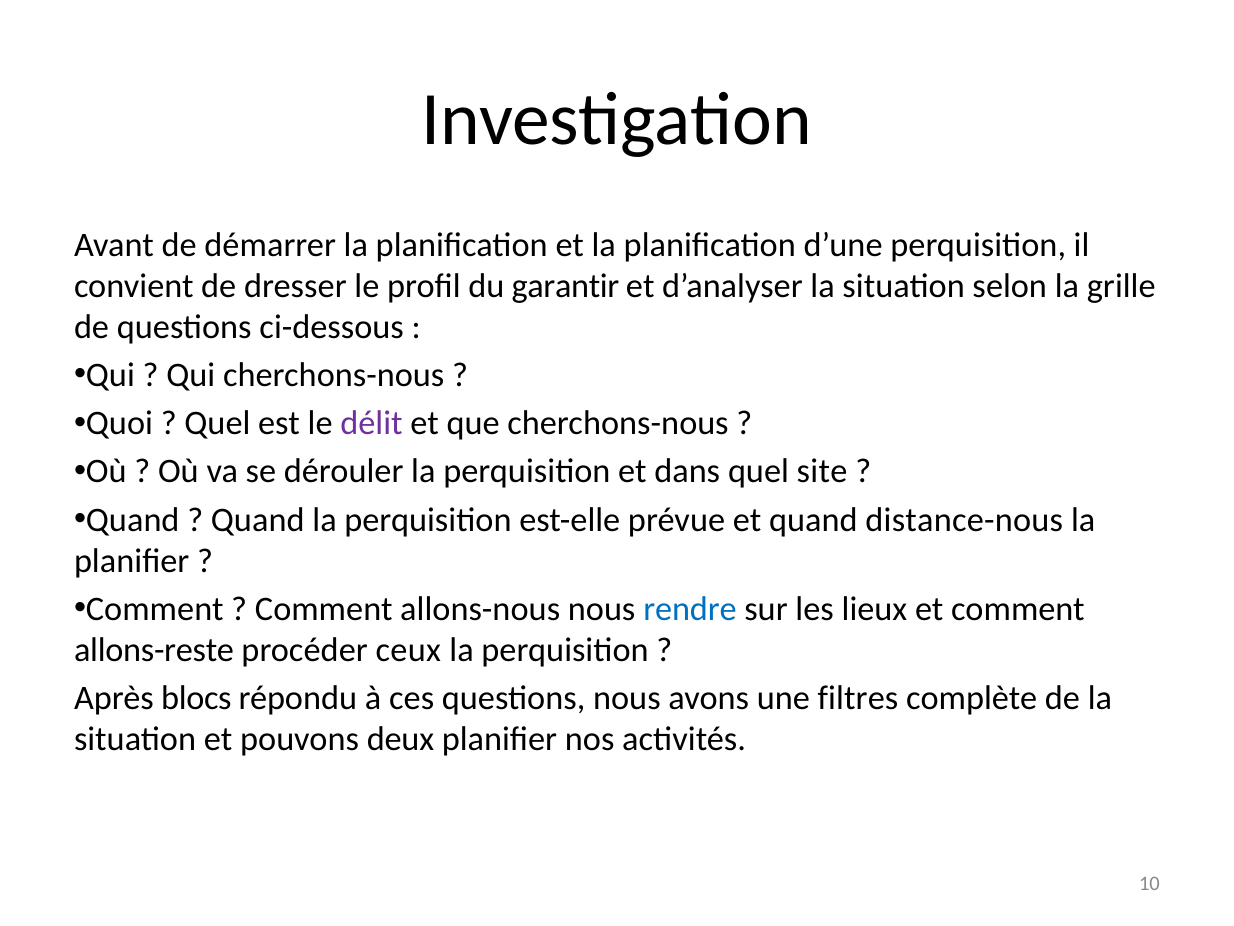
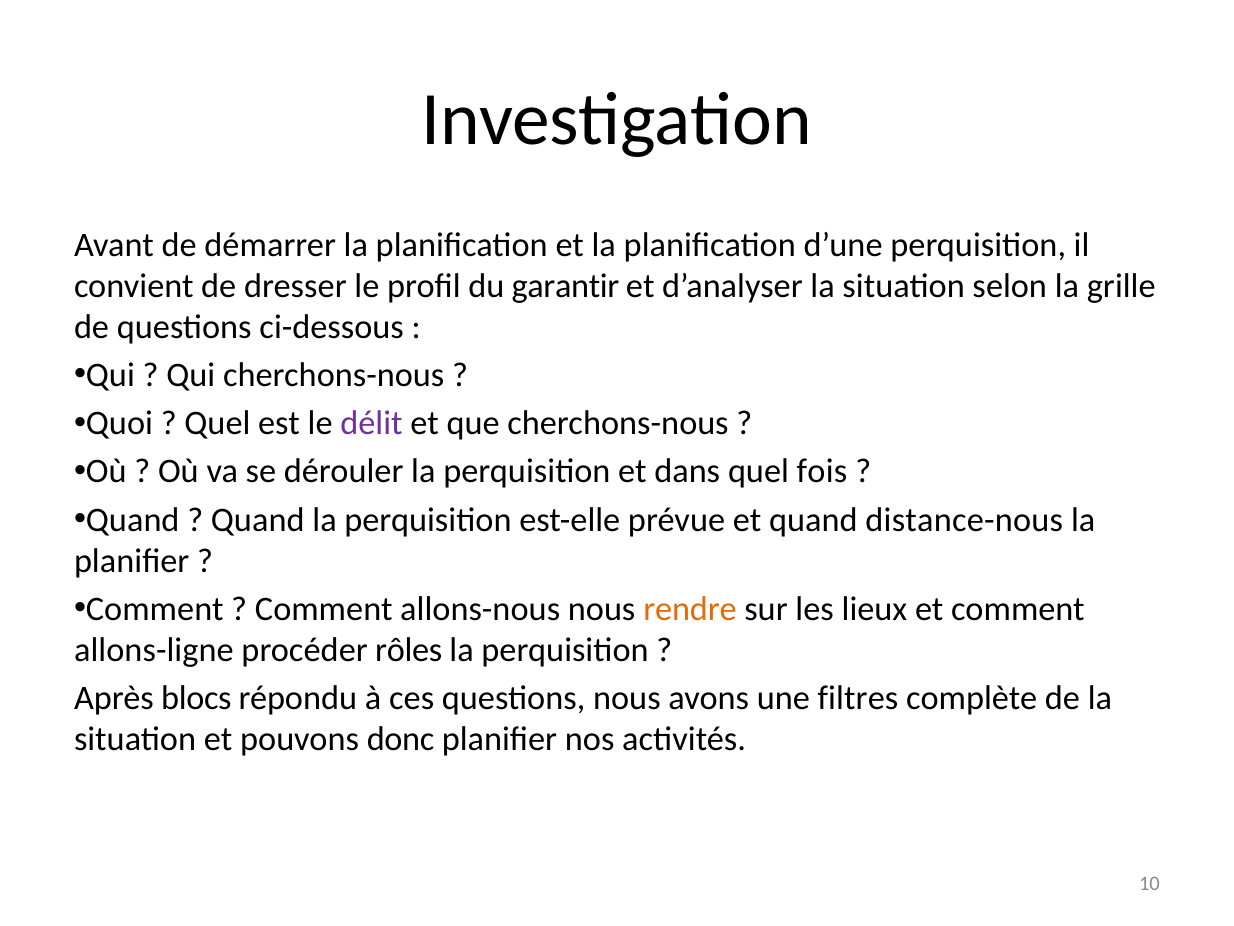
site: site -> fois
rendre colour: blue -> orange
allons-reste: allons-reste -> allons-ligne
ceux: ceux -> rôles
deux: deux -> donc
